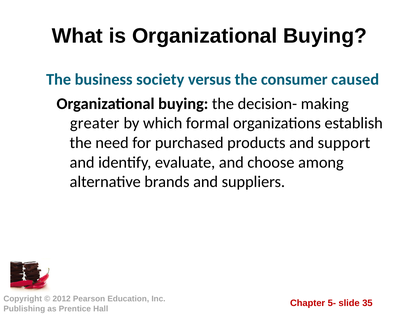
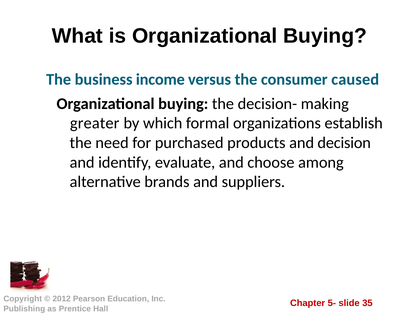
society: society -> income
support: support -> decision
